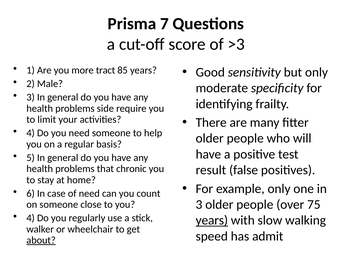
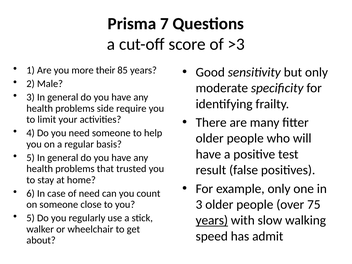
tract: tract -> their
chronic: chronic -> trusted
4 at (31, 218): 4 -> 5
about underline: present -> none
